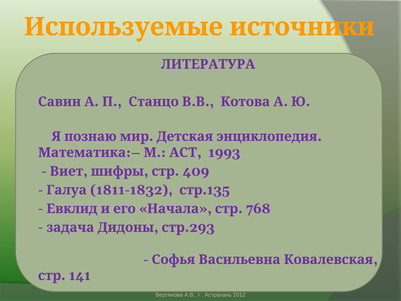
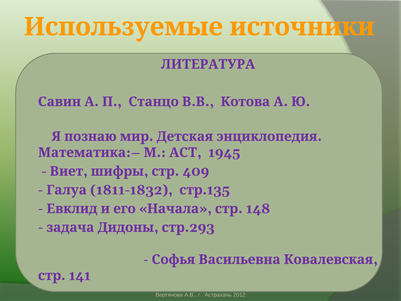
1993: 1993 -> 1945
768: 768 -> 148
